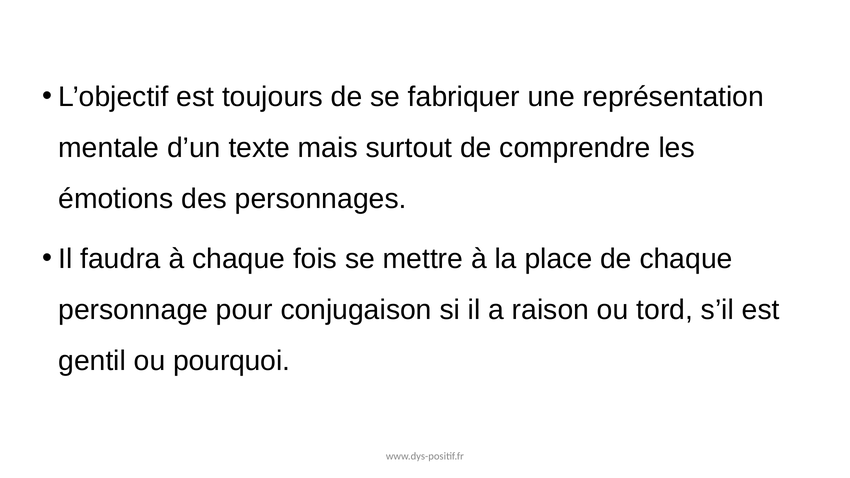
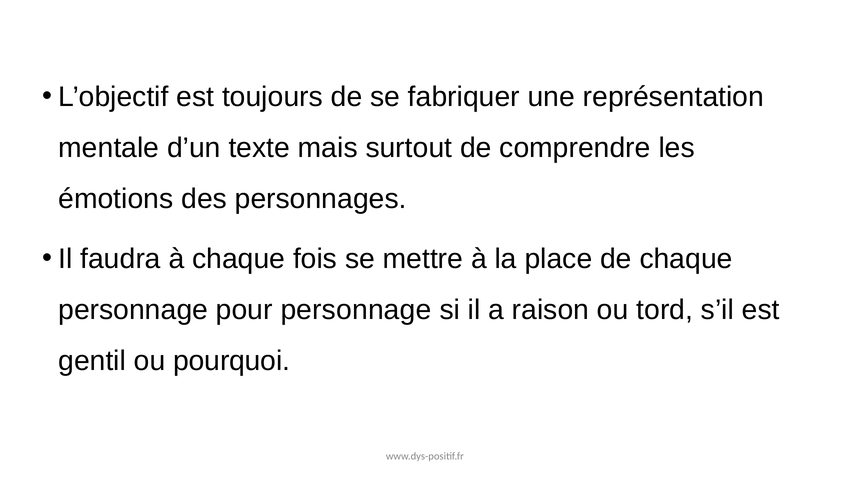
pour conjugaison: conjugaison -> personnage
